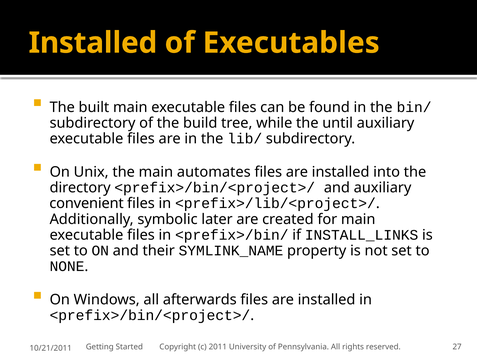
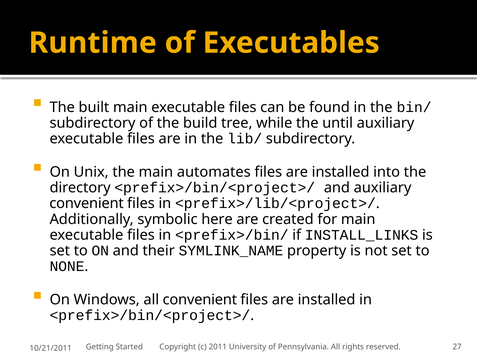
Installed at (93, 43): Installed -> Runtime
later: later -> here
all afterwards: afterwards -> convenient
